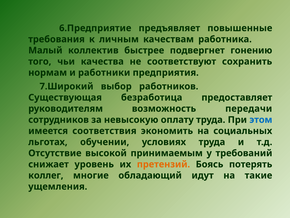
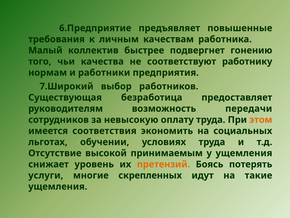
сохранить: сохранить -> работнику
этом colour: blue -> orange
у требований: требований -> ущемления
коллег: коллег -> услуги
обладающий: обладающий -> скрепленных
